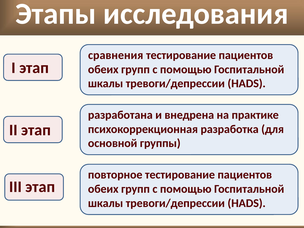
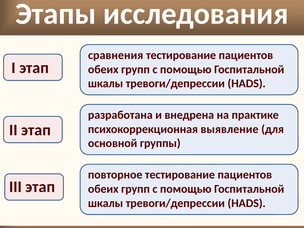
разработка: разработка -> выявление
